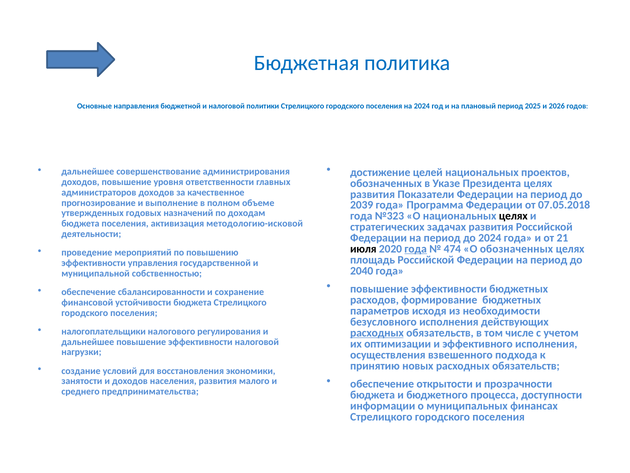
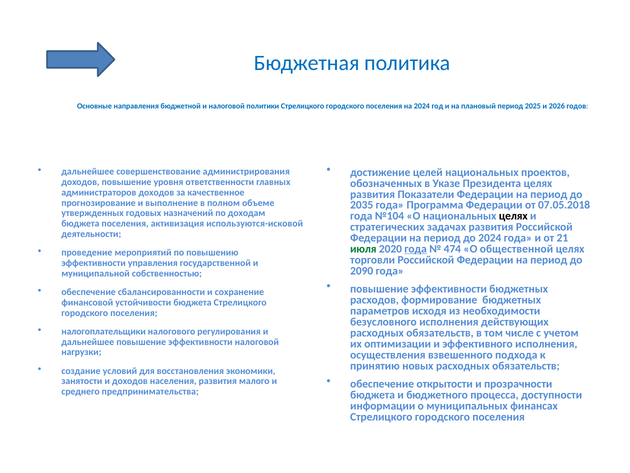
2039: 2039 -> 2035
№323: №323 -> №104
методологию-исковой: методологию-исковой -> используются-исковой
июля colour: black -> green
О обозначенных: обозначенных -> общественной
площадь: площадь -> торговли
2040: 2040 -> 2090
расходных at (377, 333) underline: present -> none
